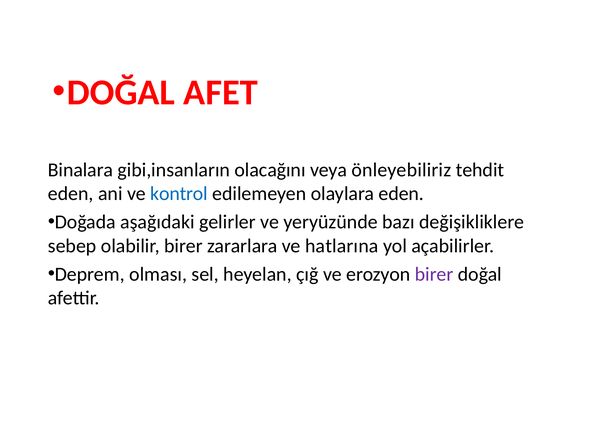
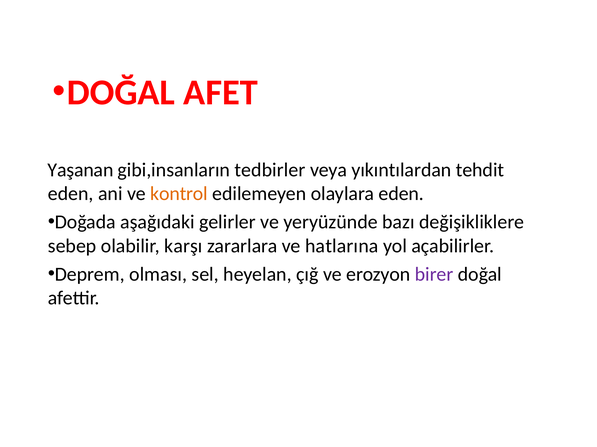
Binalara: Binalara -> Yaşanan
olacağını: olacağını -> tedbirler
önleyebiliriz: önleyebiliriz -> yıkıntılardan
kontrol colour: blue -> orange
olabilir birer: birer -> karşı
